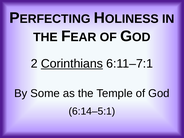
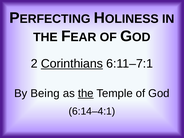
Some: Some -> Being
the at (86, 93) underline: none -> present
6:14–5:1: 6:14–5:1 -> 6:14–4:1
